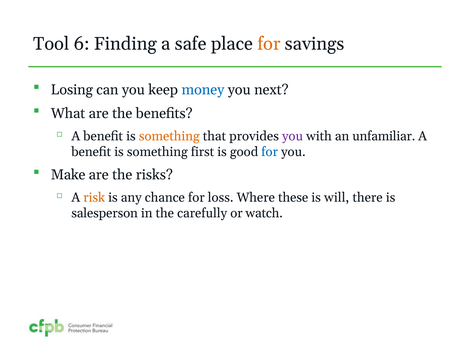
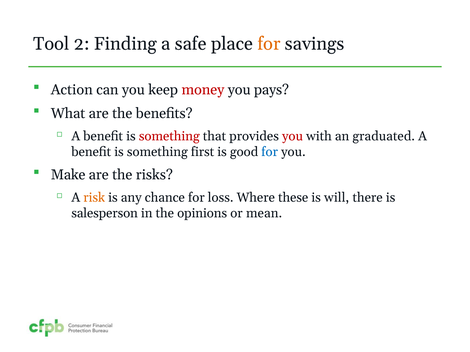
6: 6 -> 2
Losing: Losing -> Action
money colour: blue -> red
next: next -> pays
something at (169, 136) colour: orange -> red
you at (293, 136) colour: purple -> red
unfamiliar: unfamiliar -> graduated
carefully: carefully -> opinions
watch: watch -> mean
